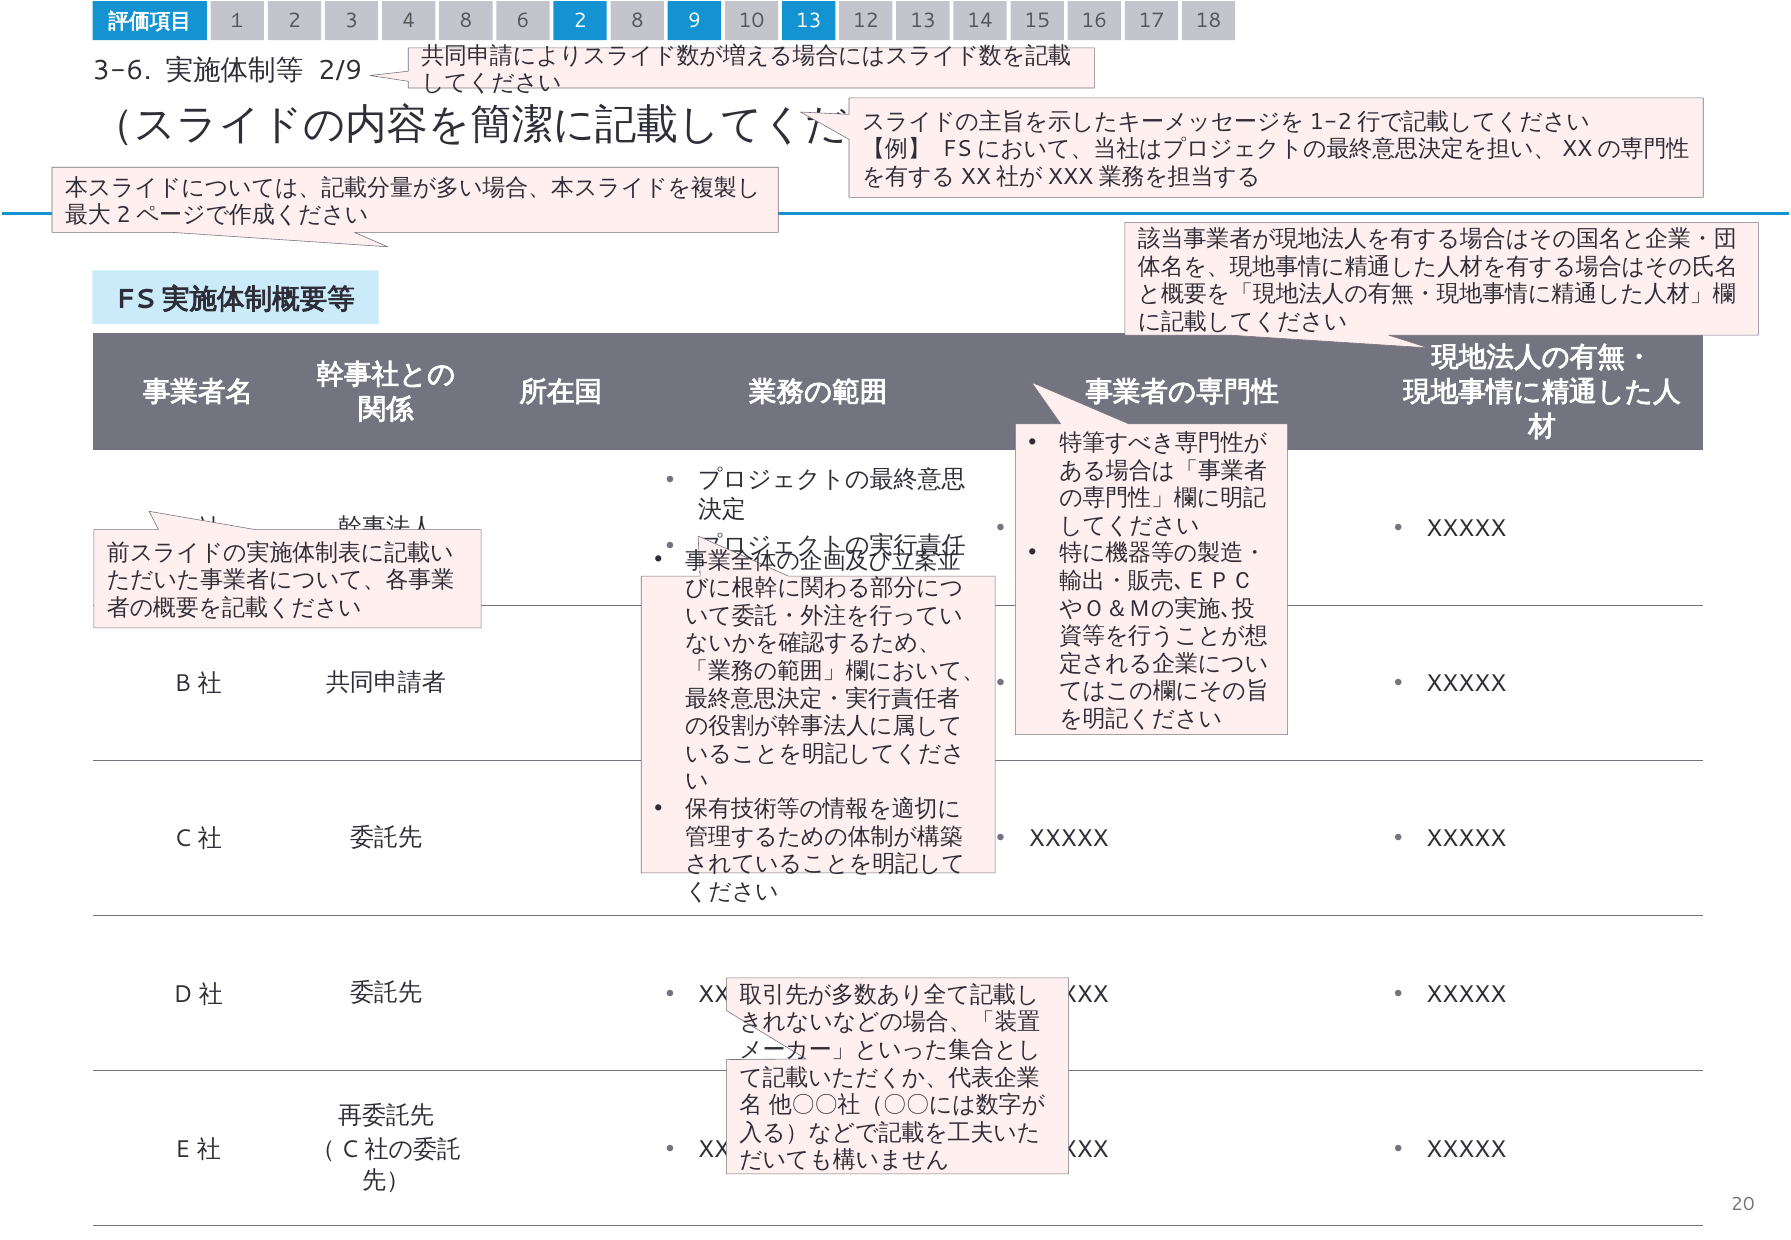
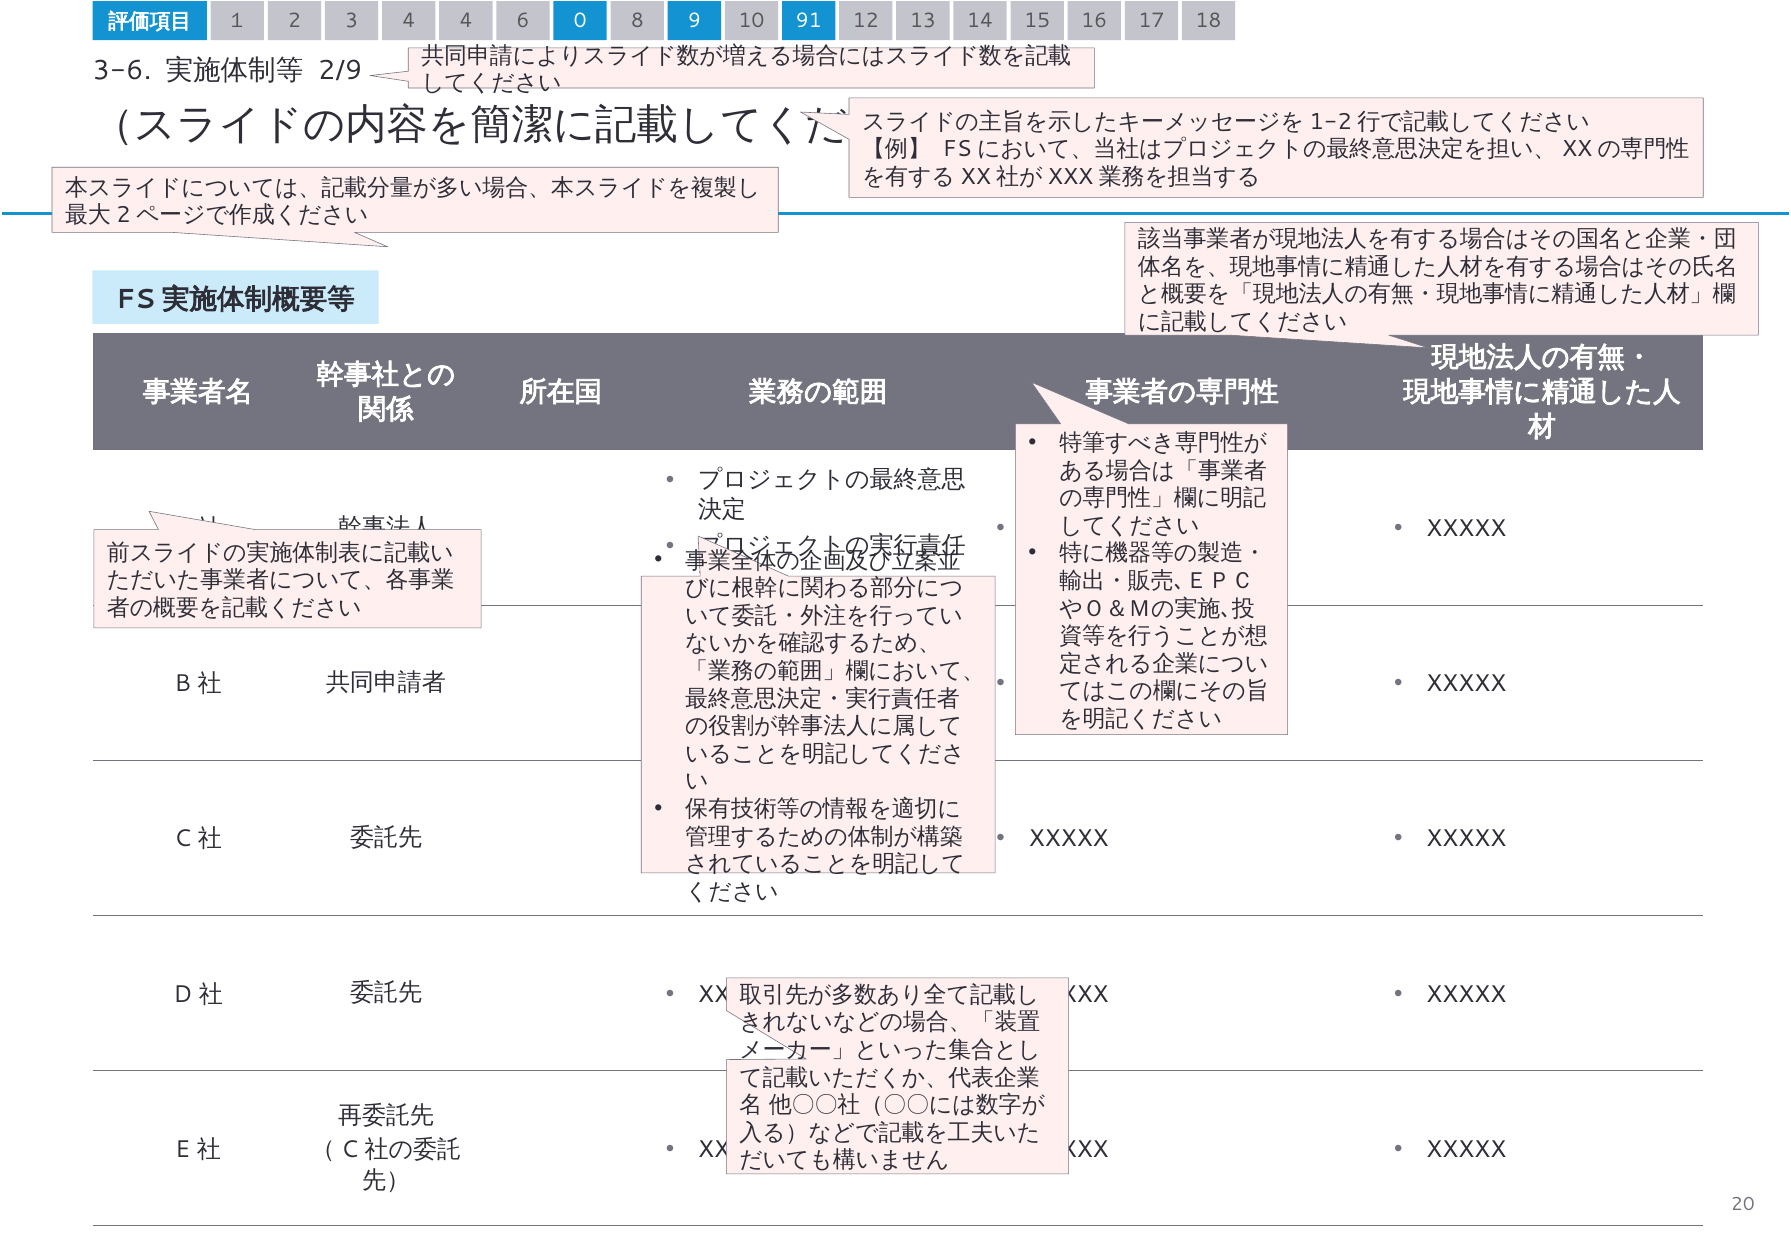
4 8: 8 -> 4
6 2: 2 -> 0
10 13: 13 -> 91
